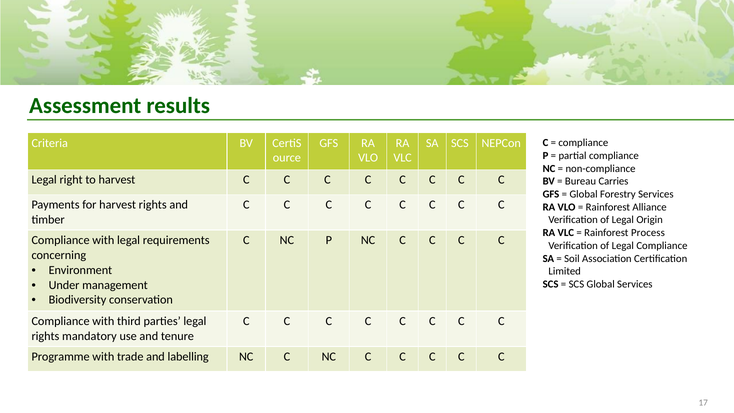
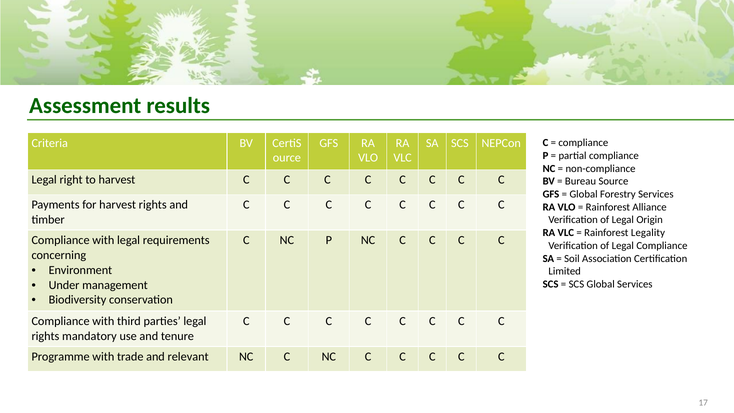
Carries: Carries -> Source
Process: Process -> Legality
labelling: labelling -> relevant
